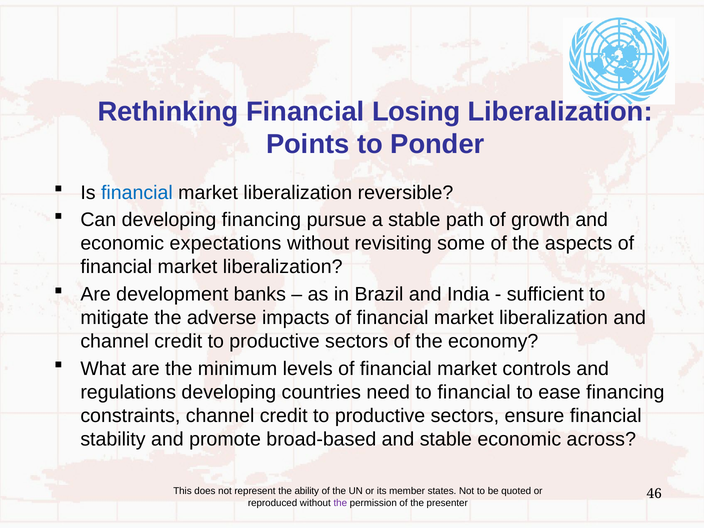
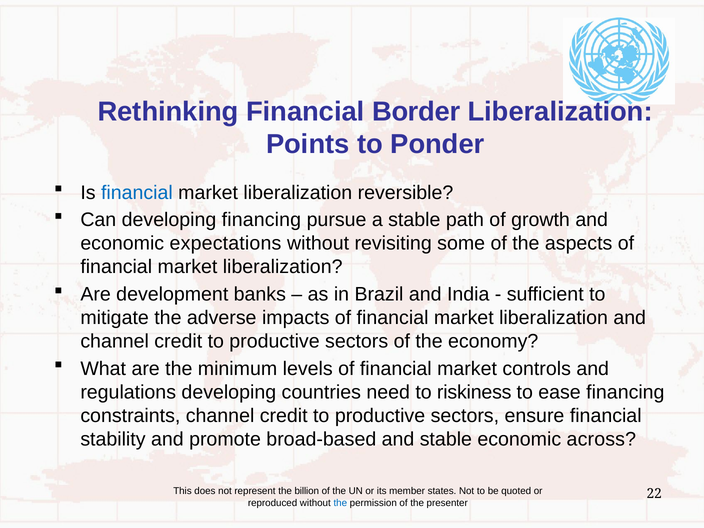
Losing: Losing -> Border
to financial: financial -> riskiness
ability: ability -> billion
the at (340, 503) colour: purple -> blue
46: 46 -> 22
